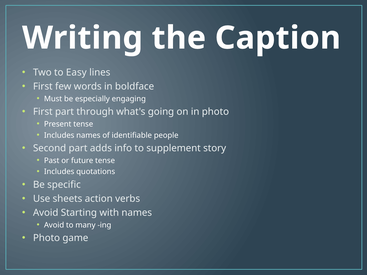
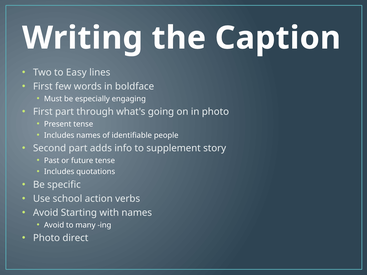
sheets: sheets -> school
game: game -> direct
